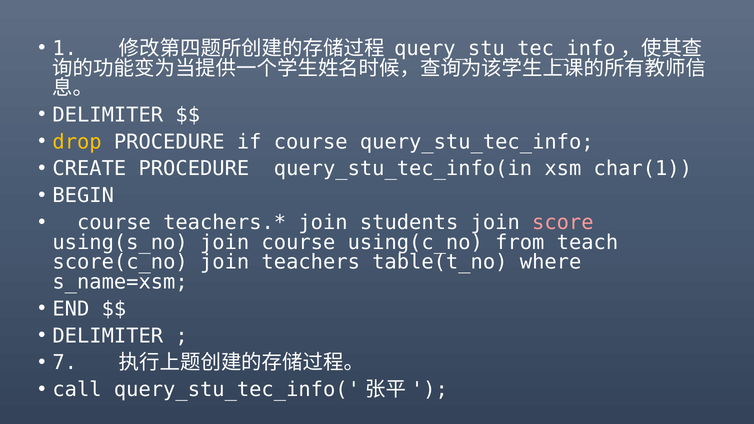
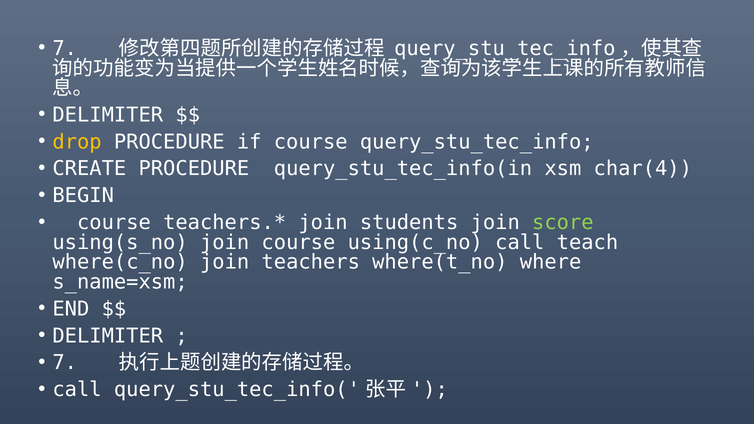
1 at (65, 48): 1 -> 7
char(1: char(1 -> char(4
score colour: pink -> light green
using(c_no from: from -> call
score(c_no: score(c_no -> where(c_no
table(t_no: table(t_no -> where(t_no
